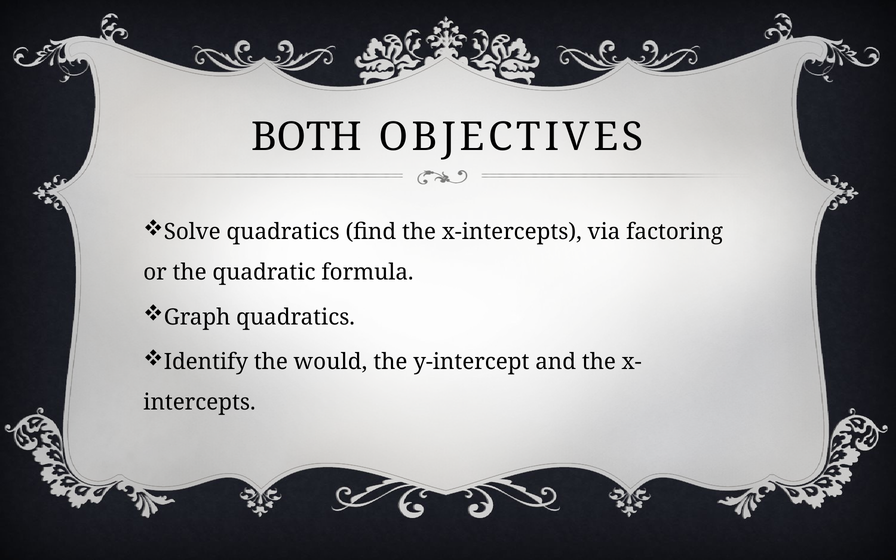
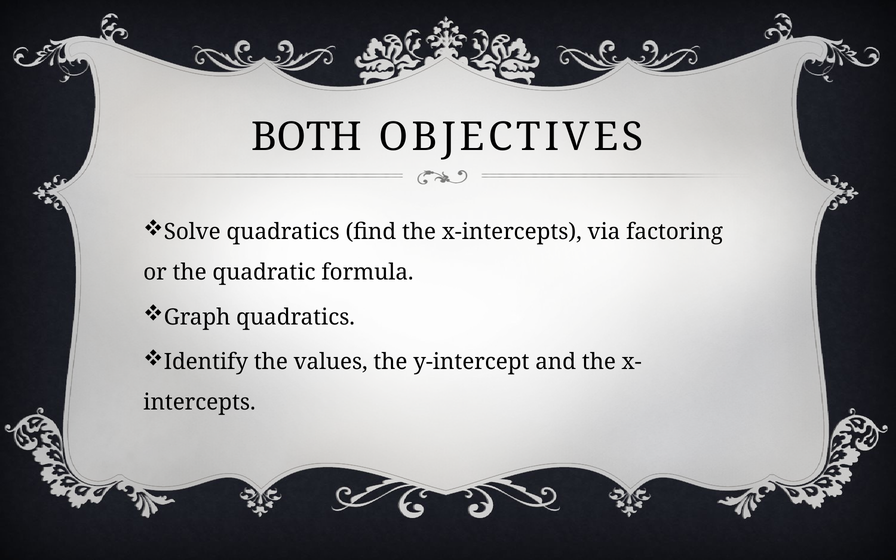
would: would -> values
